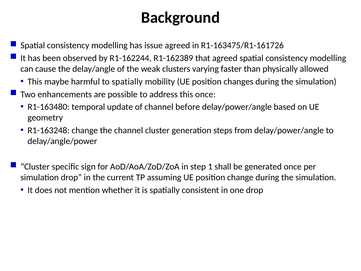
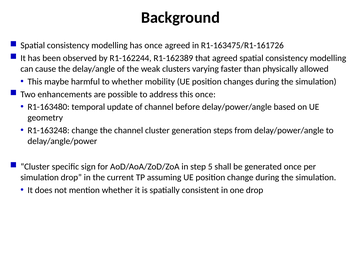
has issue: issue -> once
to spatially: spatially -> whether
1: 1 -> 5
